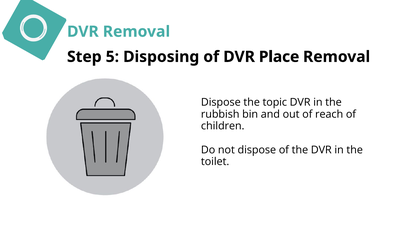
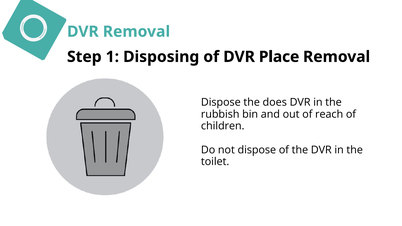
5: 5 -> 1
topic: topic -> does
